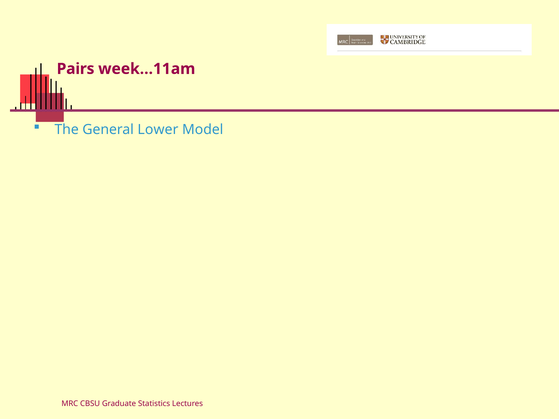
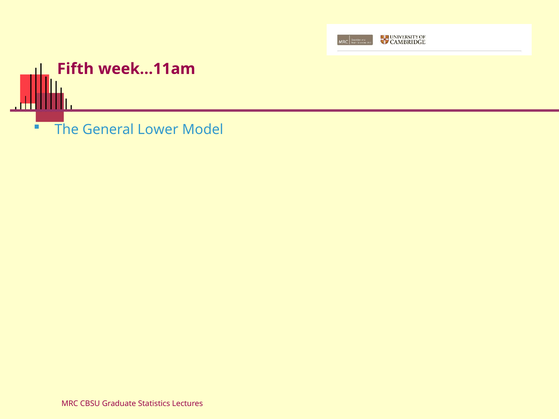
Pairs: Pairs -> Fifth
